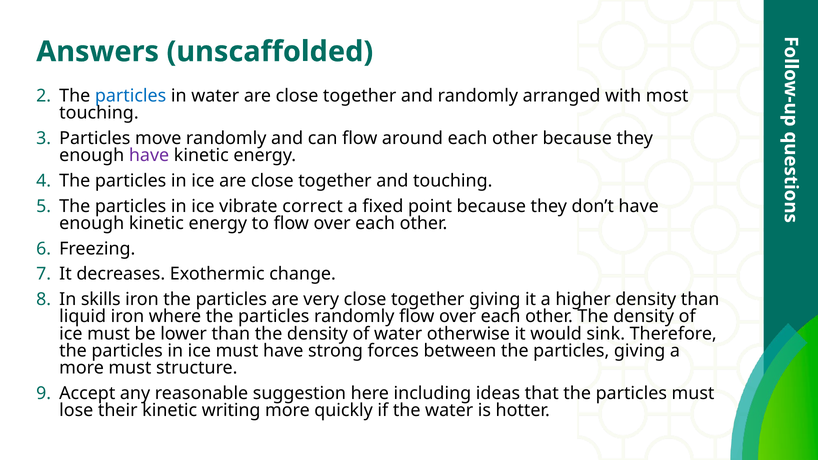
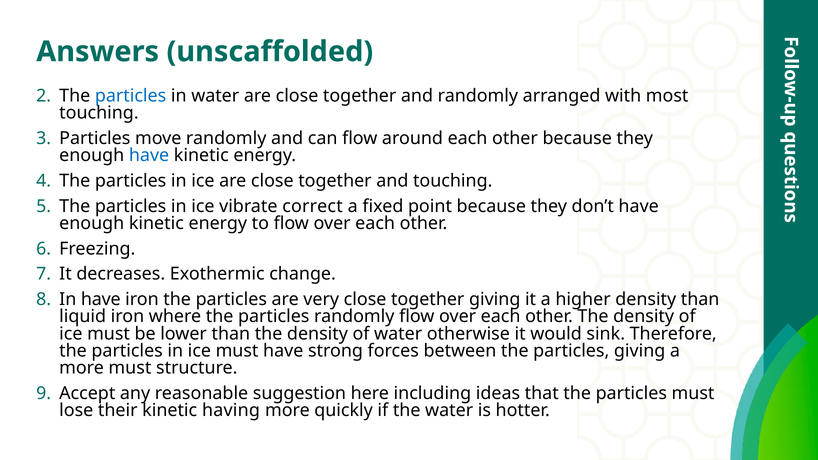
have at (149, 155) colour: purple -> blue
In skills: skills -> have
writing: writing -> having
